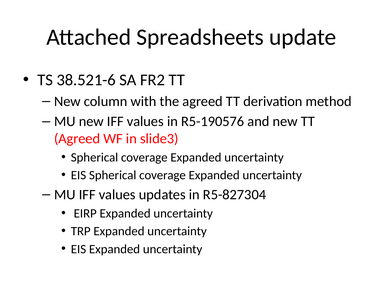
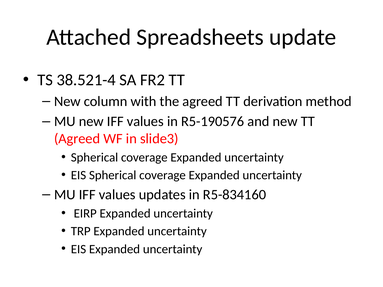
38.521-6: 38.521-6 -> 38.521-4
R5-827304: R5-827304 -> R5-834160
